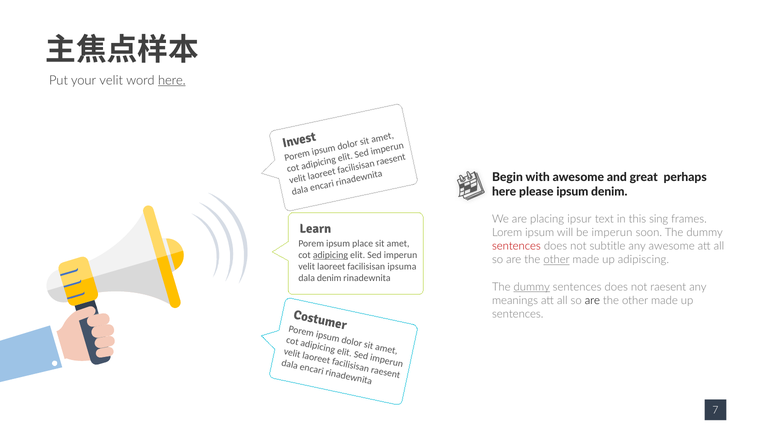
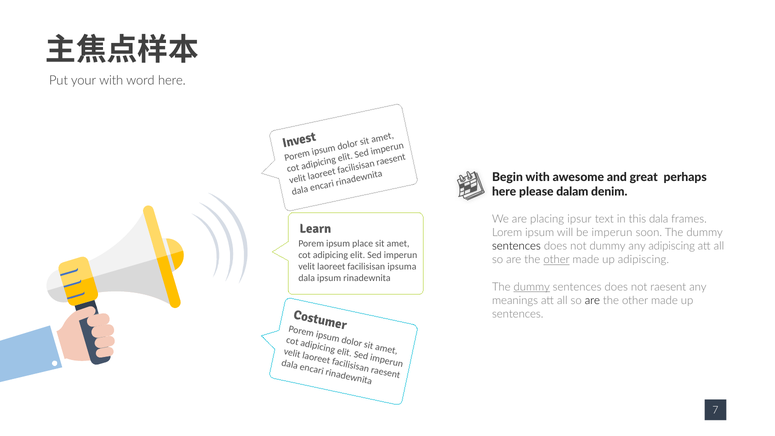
your velit: velit -> with
here at (172, 80) underline: present -> none
please ipsum: ipsum -> dalam
this sing: sing -> dala
sentences at (516, 246) colour: red -> black
not subtitle: subtitle -> dummy
any awesome: awesome -> adipiscing
adipicing at (330, 255) underline: present -> none
dala denim: denim -> ipsum
